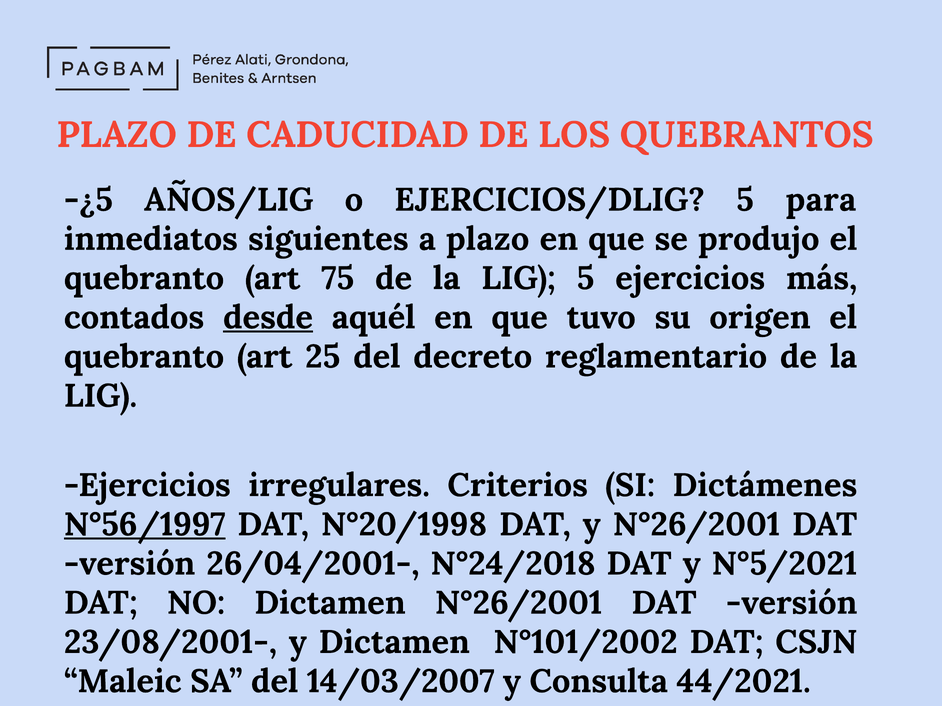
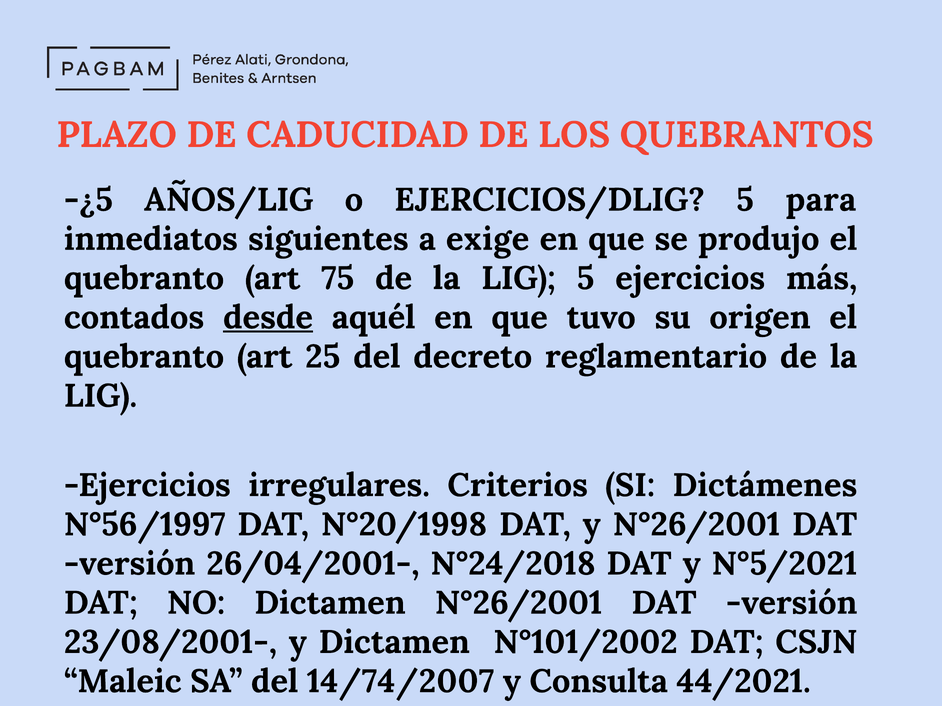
a plazo: plazo -> exige
N°56/1997 underline: present -> none
14/03/2007: 14/03/2007 -> 14/74/2007
